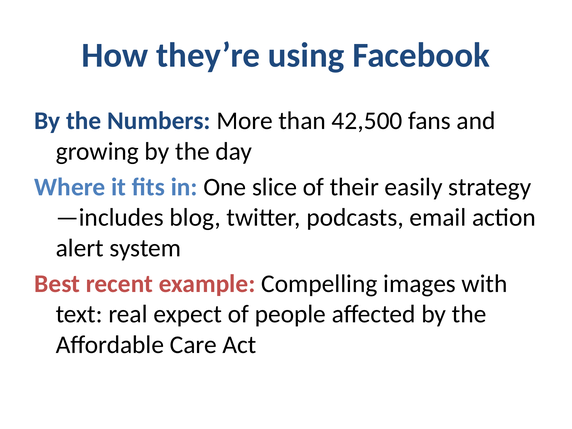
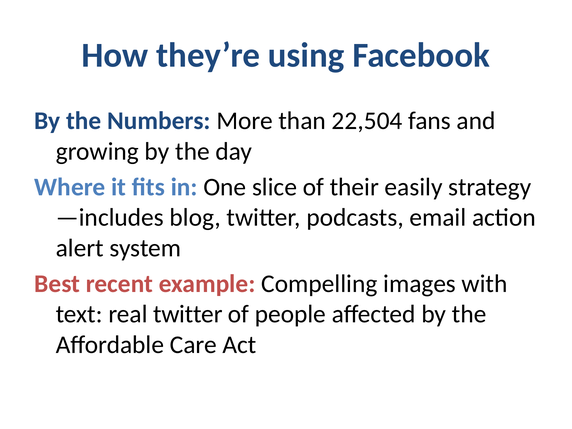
42,500: 42,500 -> 22,504
real expect: expect -> twitter
